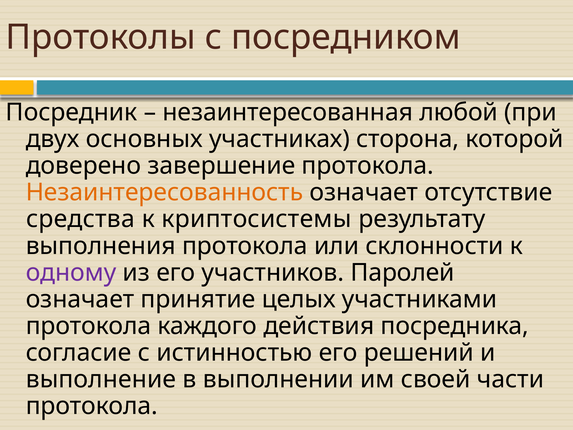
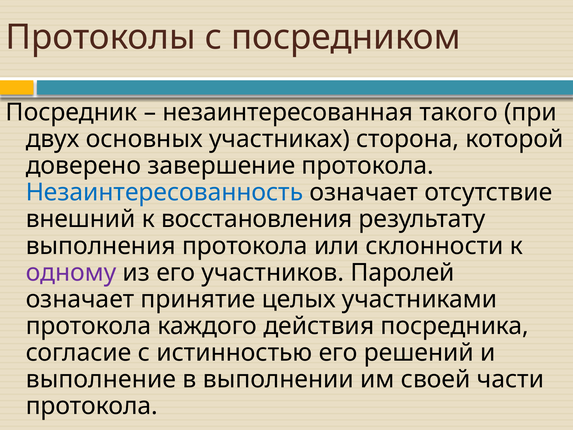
любой: любой -> такого
Незаинтересованность colour: orange -> blue
средства: средства -> внешний
криптосистемы: криптосистемы -> восстановления
